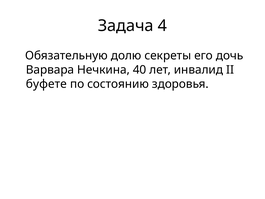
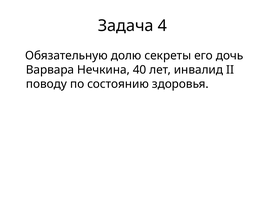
буфете: буфете -> поводу
